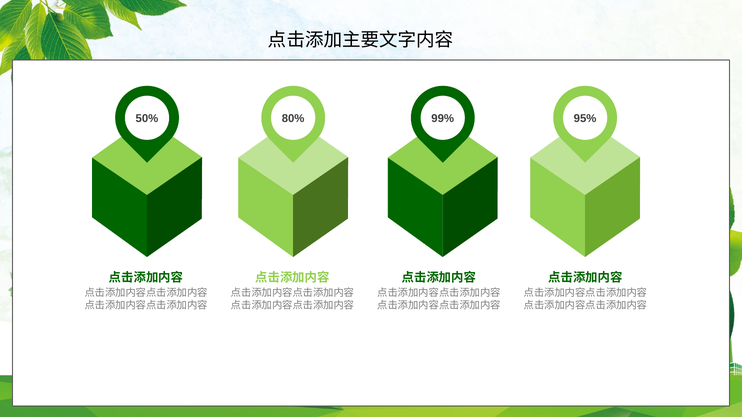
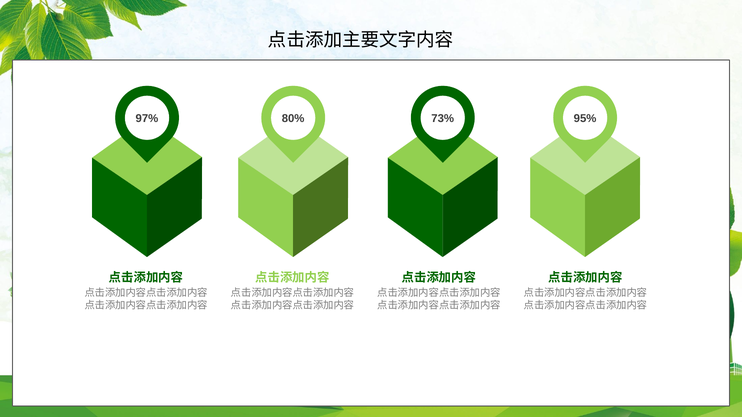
50%: 50% -> 97%
99%: 99% -> 73%
